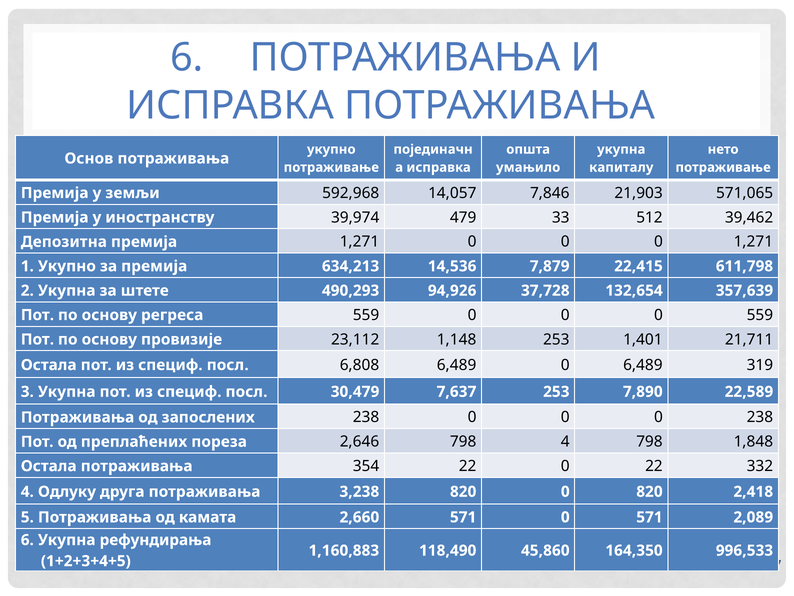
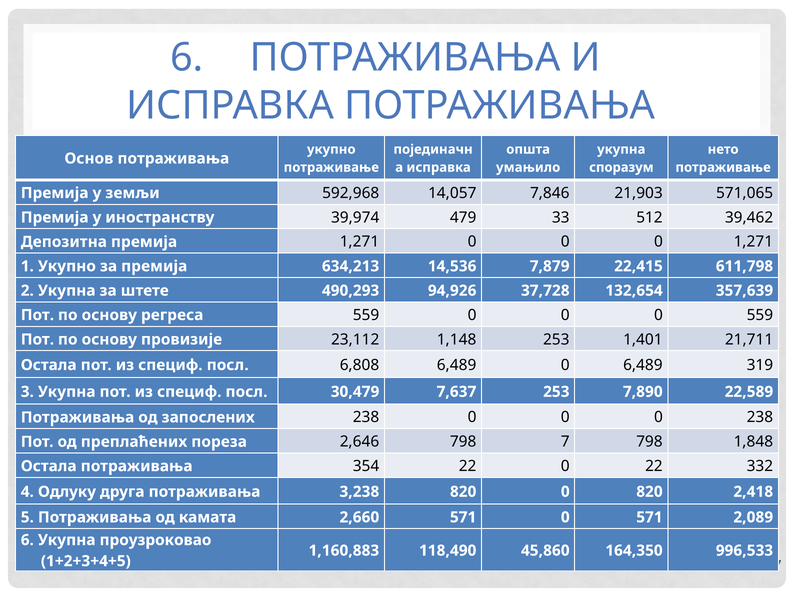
капиталу: капиталу -> споразум
798 4: 4 -> 7
рефундирања: рефундирања -> проузроковао
